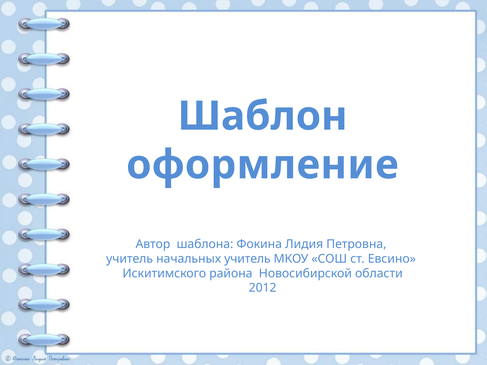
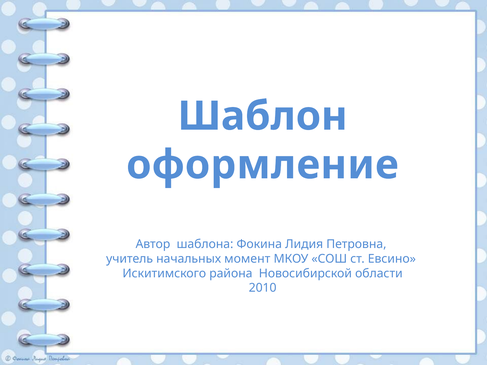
начальных учитель: учитель -> момент
2012: 2012 -> 2010
